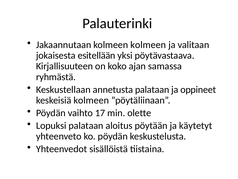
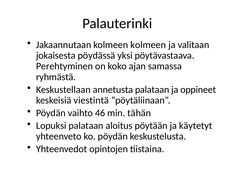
esitellään: esitellään -> pöydässä
Kirjallisuuteen: Kirjallisuuteen -> Perehtyminen
keskeisiä kolmeen: kolmeen -> viestintä
17: 17 -> 46
olette: olette -> tähän
sisällöistä: sisällöistä -> opintojen
